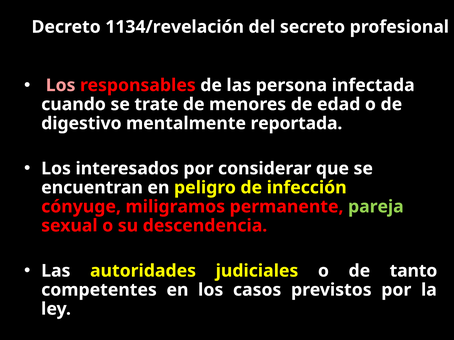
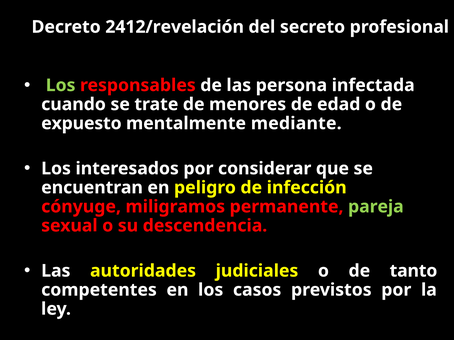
1134/revelación: 1134/revelación -> 2412/revelación
Los at (61, 85) colour: pink -> light green
digestivo: digestivo -> expuesto
reportada: reportada -> mediante
